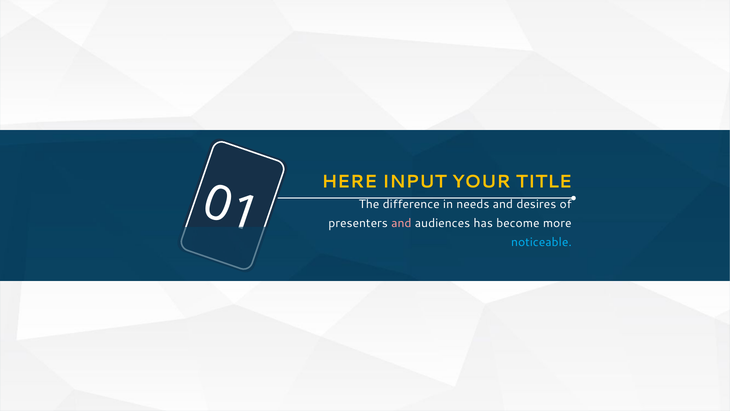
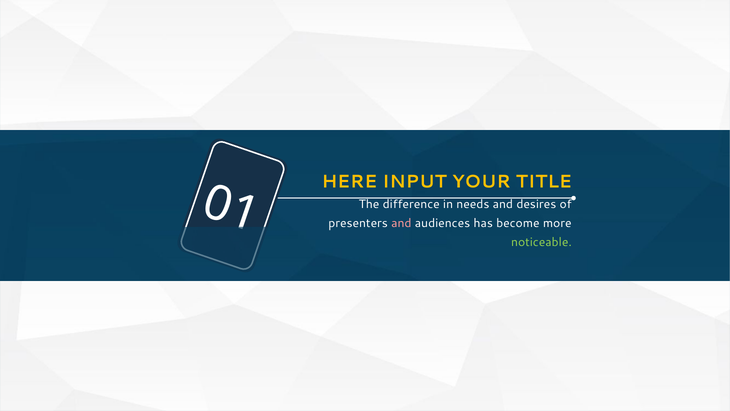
noticeable colour: light blue -> light green
